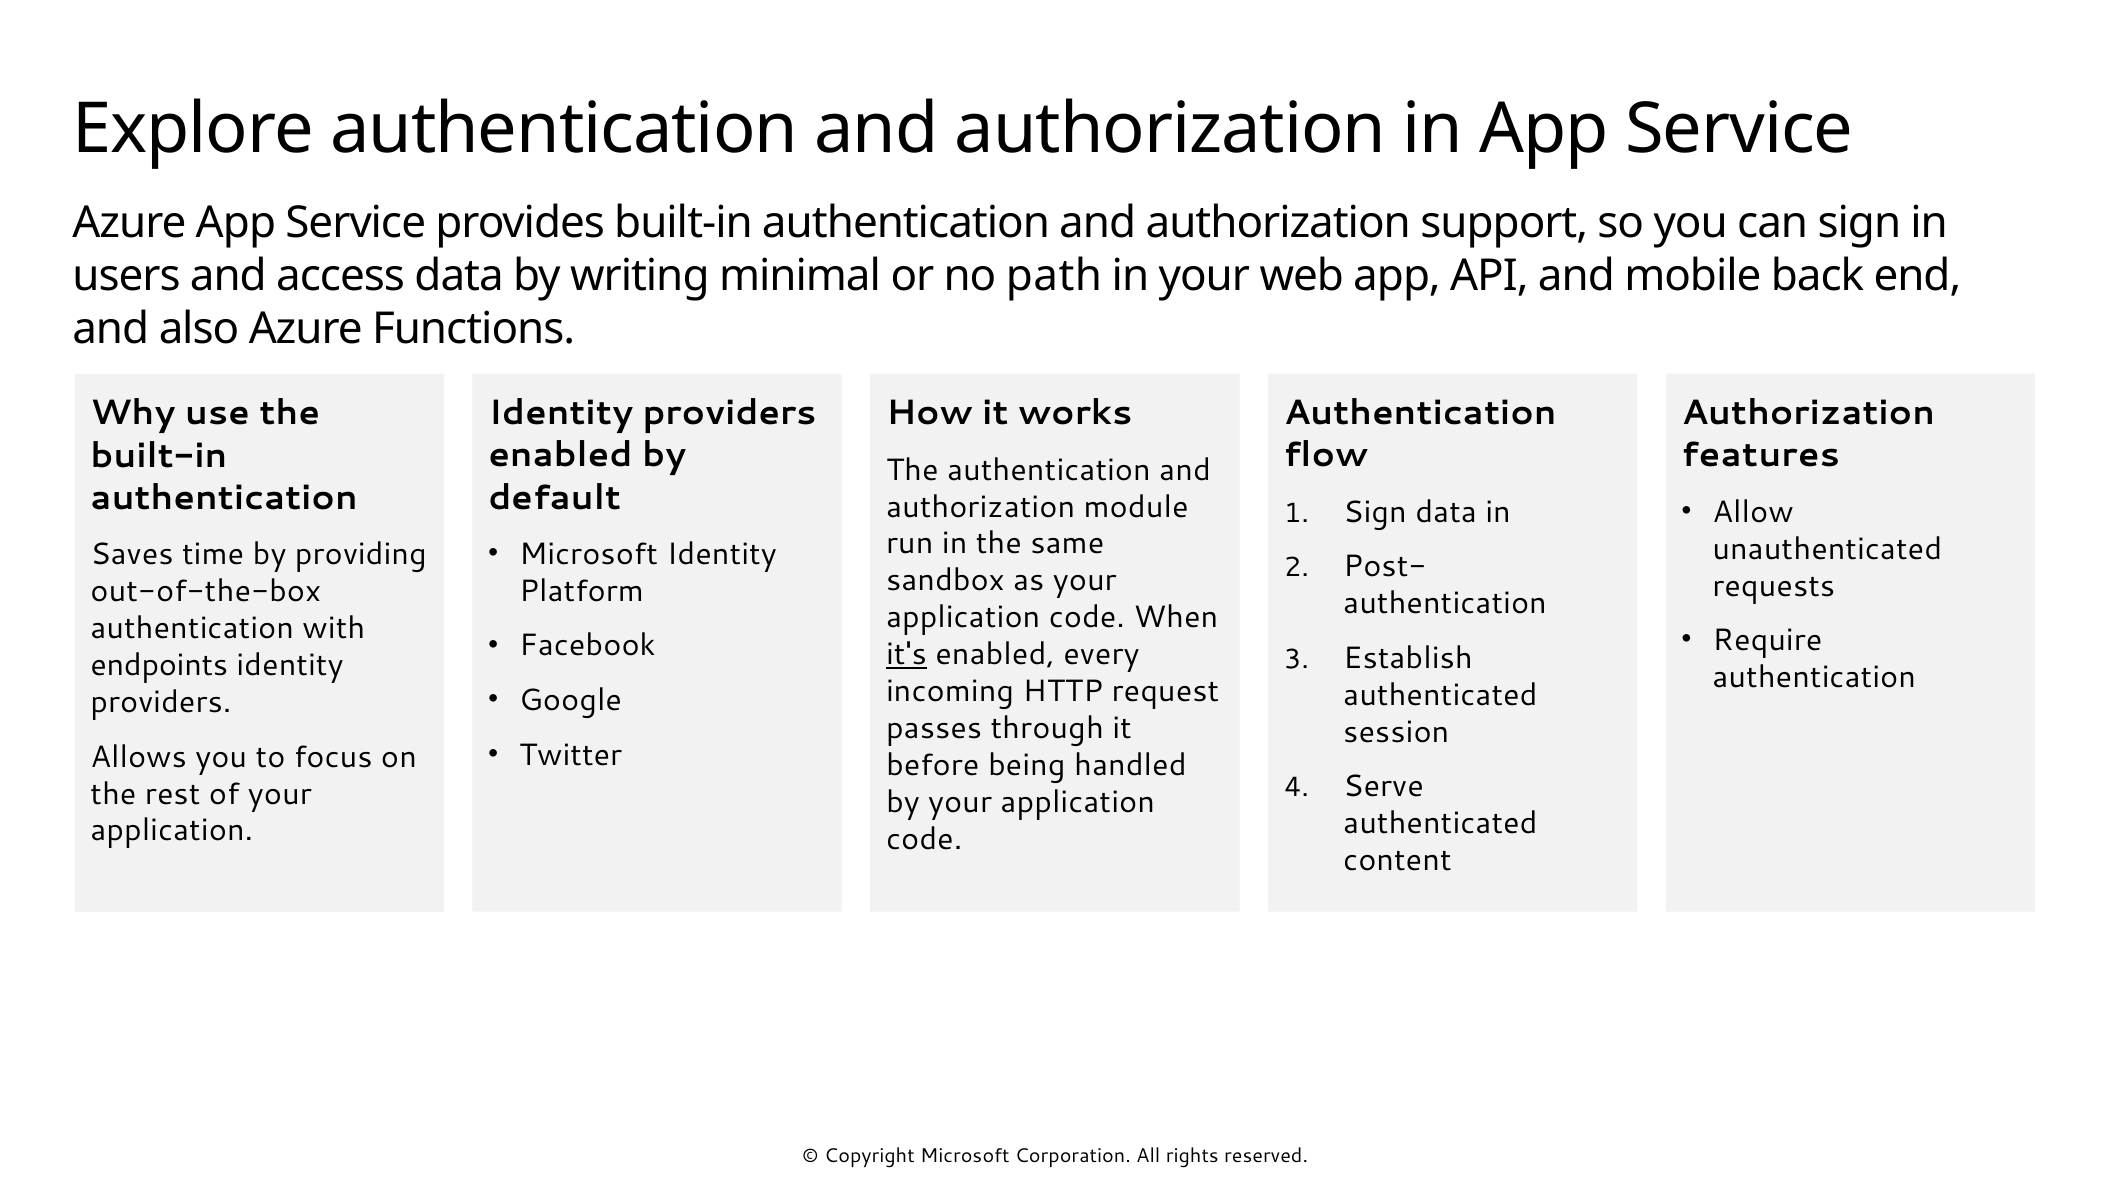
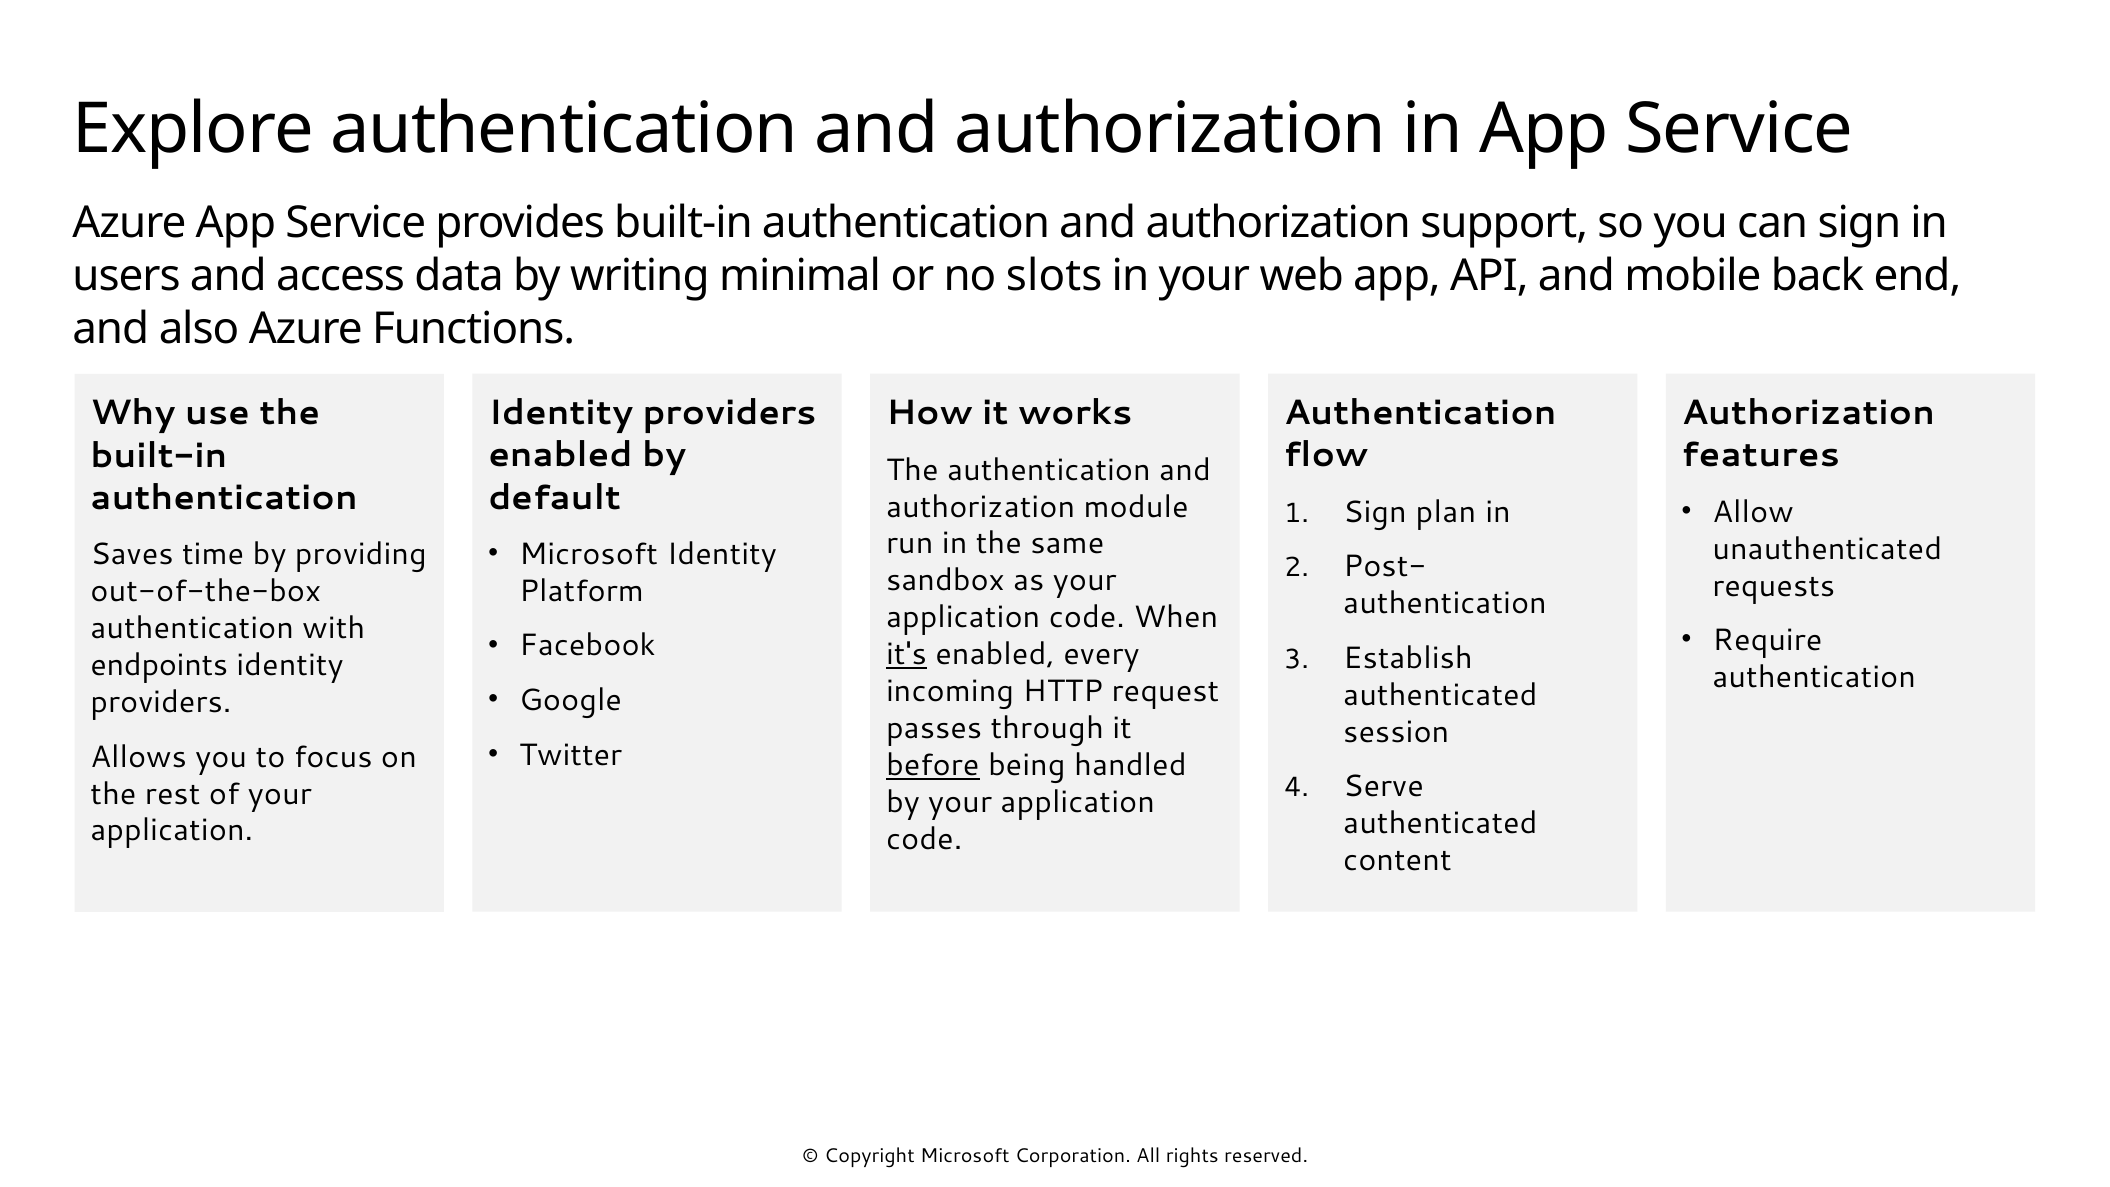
path: path -> slots
Sign data: data -> plan
before underline: none -> present
